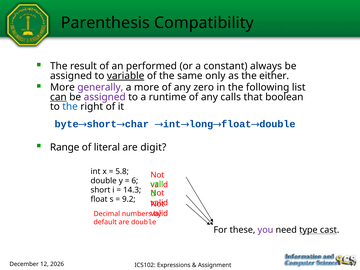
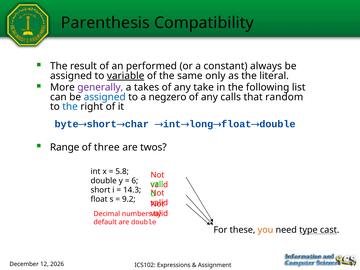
either: either -> literal
a more: more -> takes
zero: zero -> take
can underline: present -> none
assigned at (105, 97) colour: purple -> blue
runtime: runtime -> negzero
boolean: boolean -> random
literal: literal -> three
digit: digit -> twos
you colour: purple -> orange
